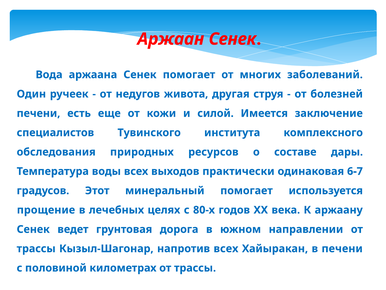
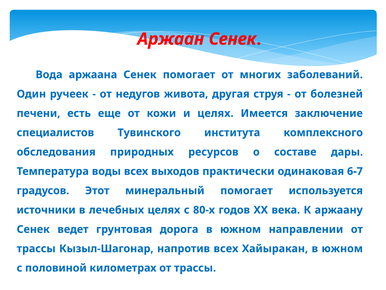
и силой: силой -> целях
прощение: прощение -> источники
Хайыракан в печени: печени -> южном
